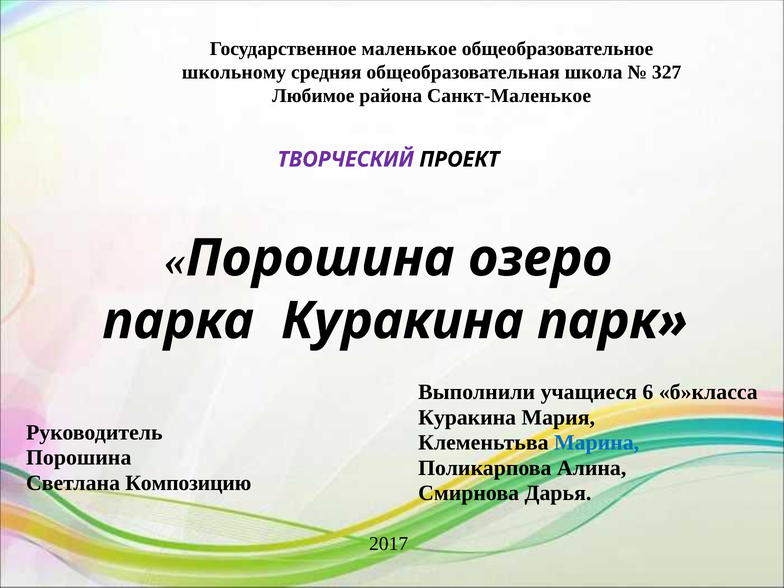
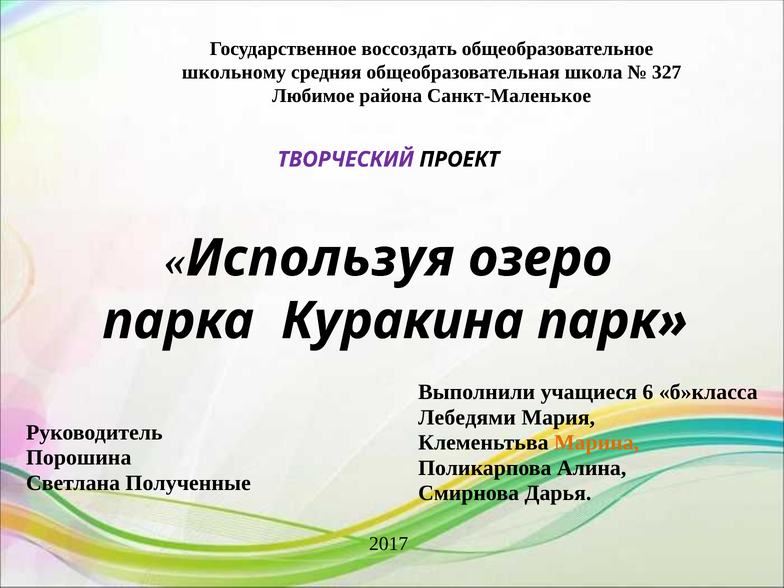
маленькое: маленькое -> воссоздать
Порошина at (320, 258): Порошина -> Используя
Куракина at (467, 417): Куракина -> Лебедями
Марина colour: blue -> orange
Композицию: Композицию -> Полученные
